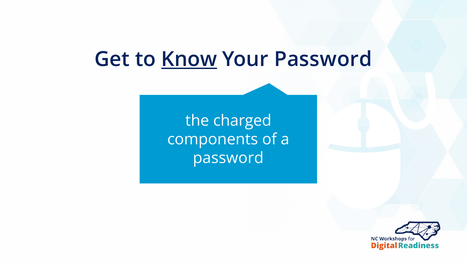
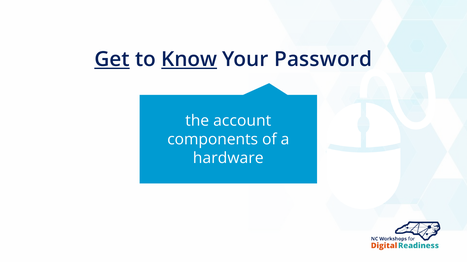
Get underline: none -> present
charged: charged -> account
password at (228, 158): password -> hardware
